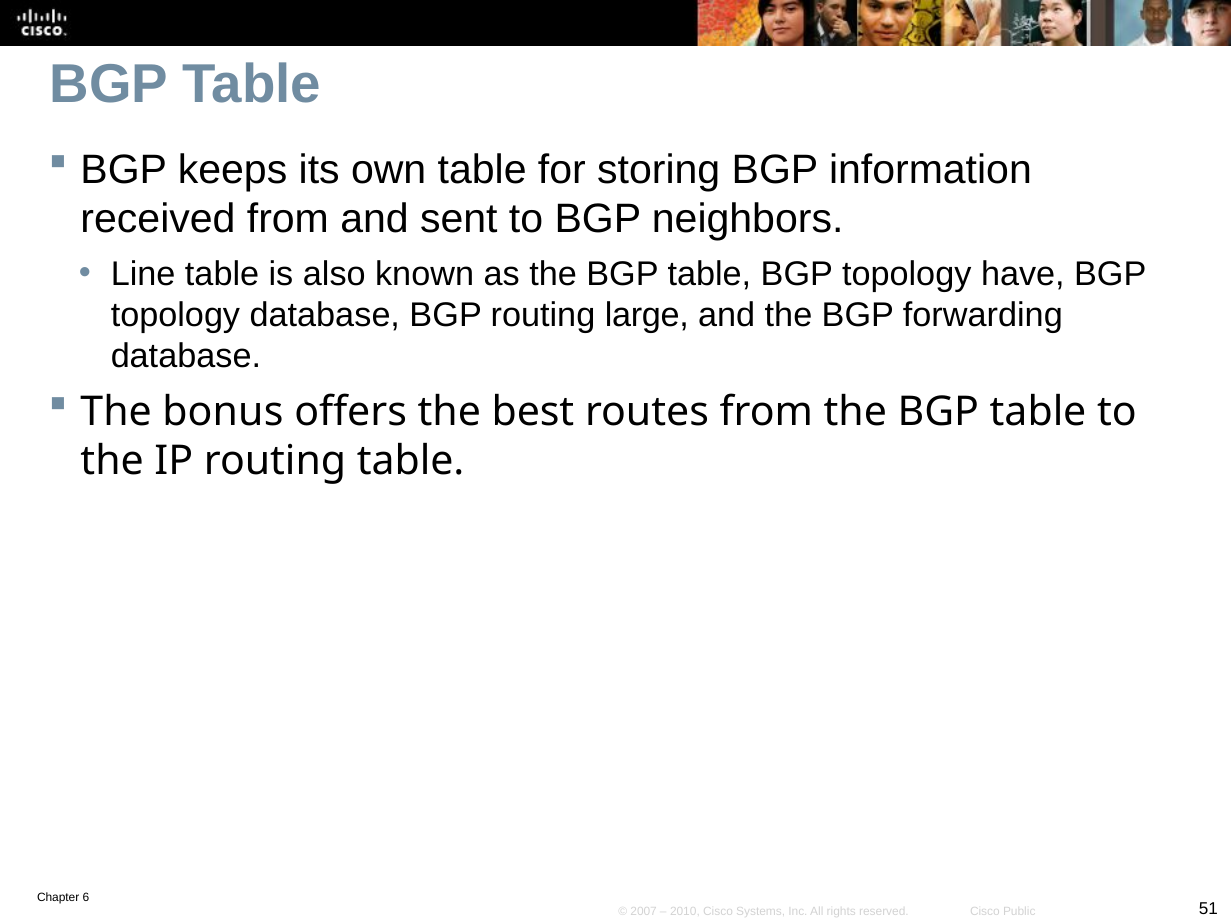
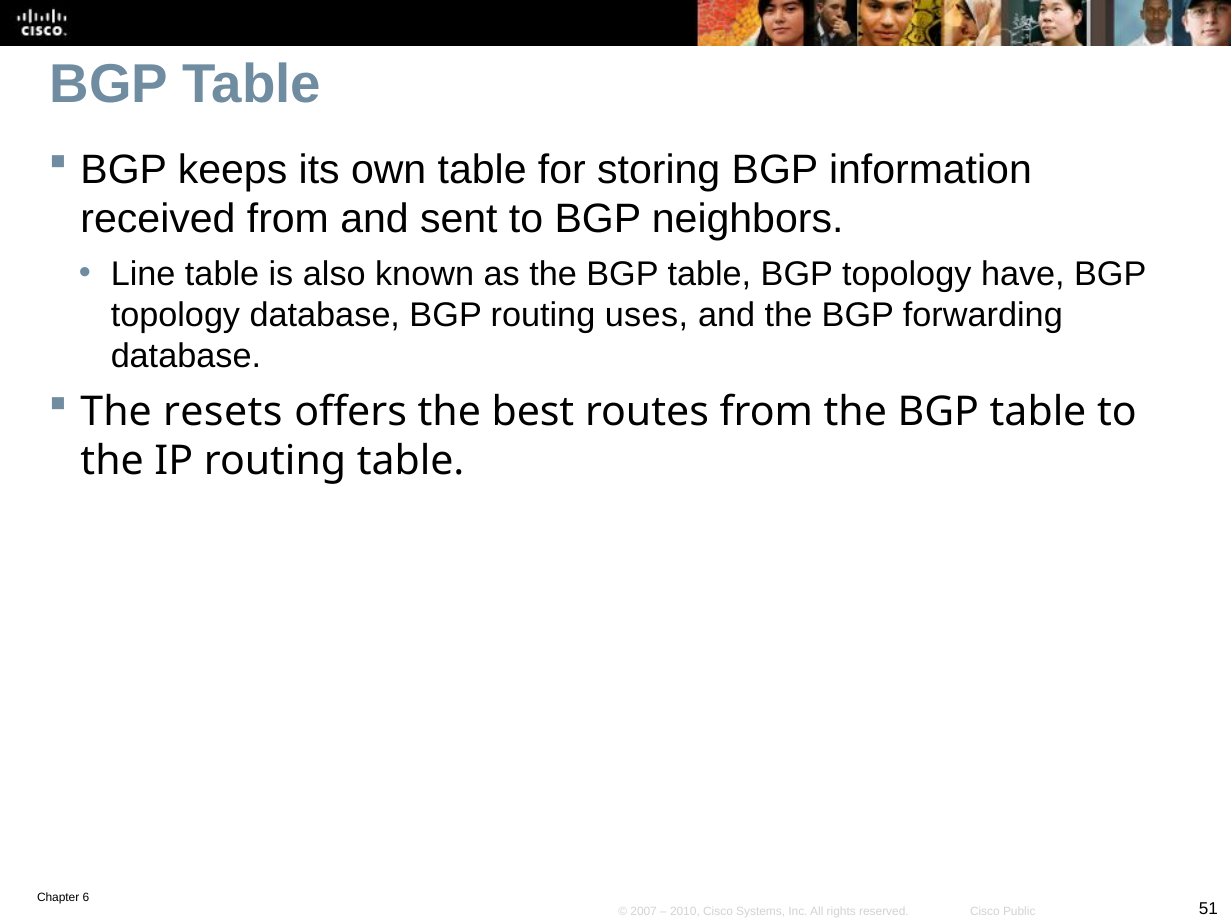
large: large -> uses
bonus: bonus -> resets
